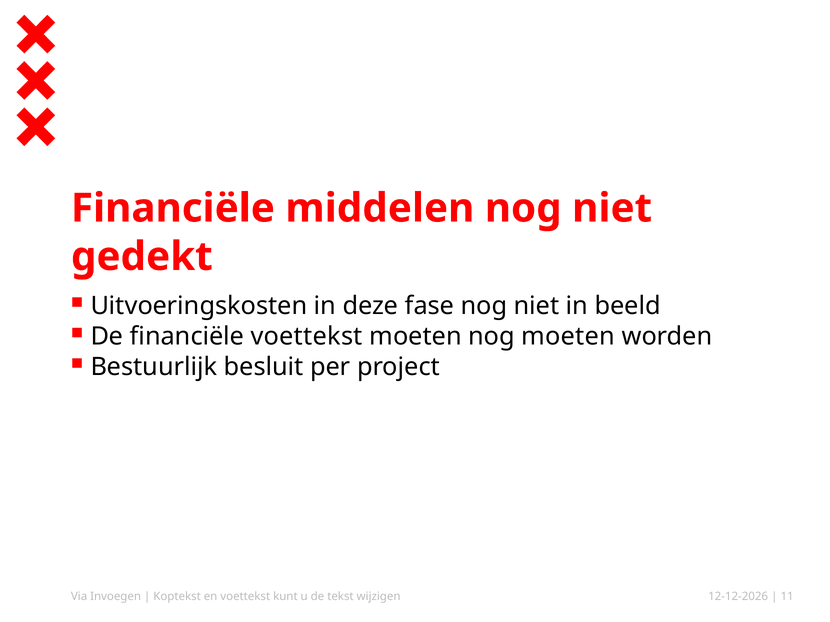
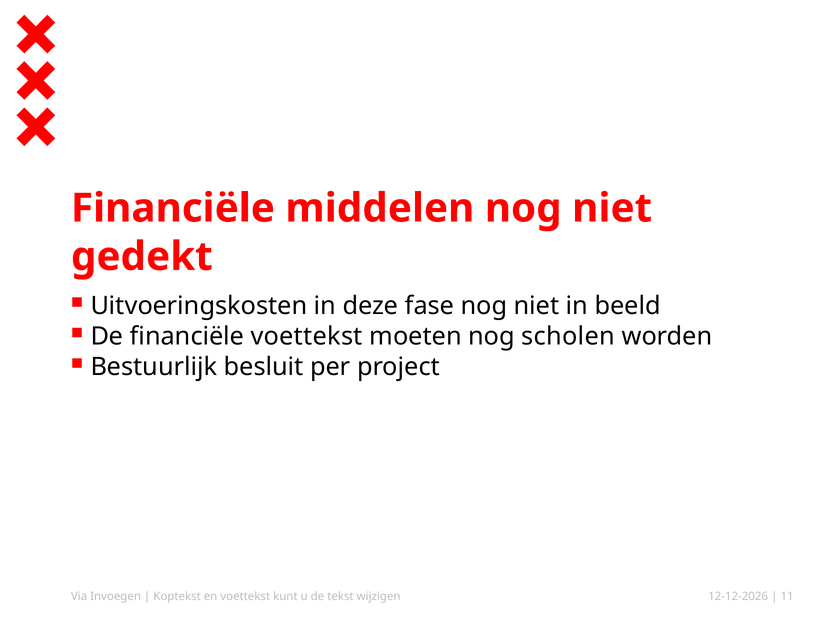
nog moeten: moeten -> scholen
